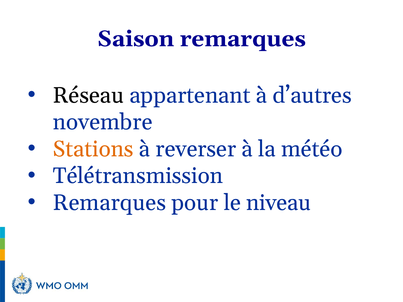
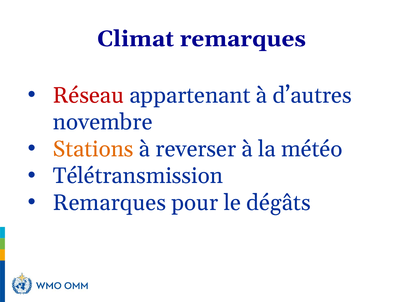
Saison: Saison -> Climat
Réseau colour: black -> red
niveau: niveau -> dégâts
